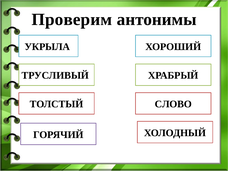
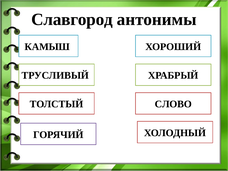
Проверим: Проверим -> Славгород
УКРЫЛА: УКРЫЛА -> КАМЫШ
